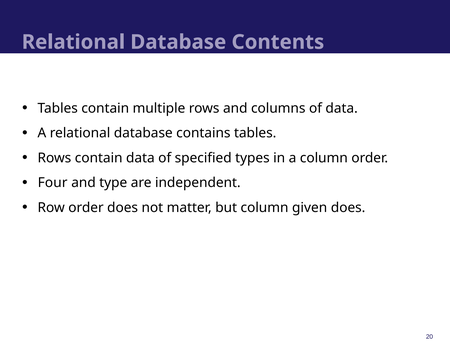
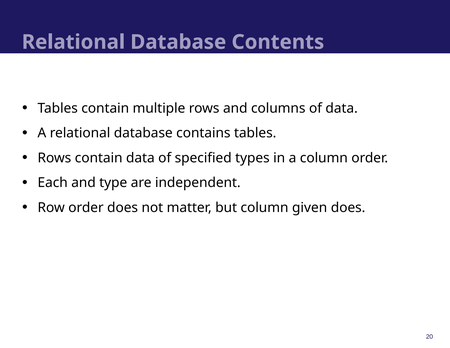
Four: Four -> Each
